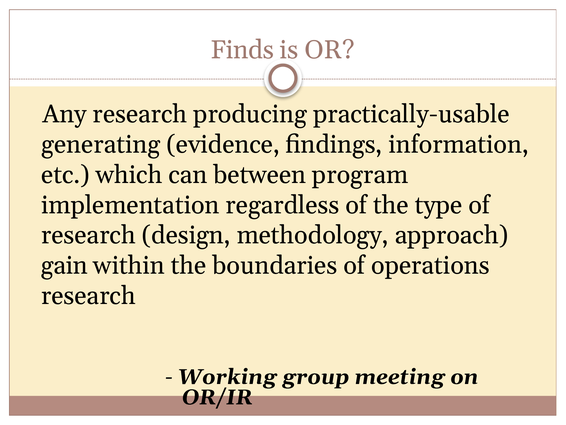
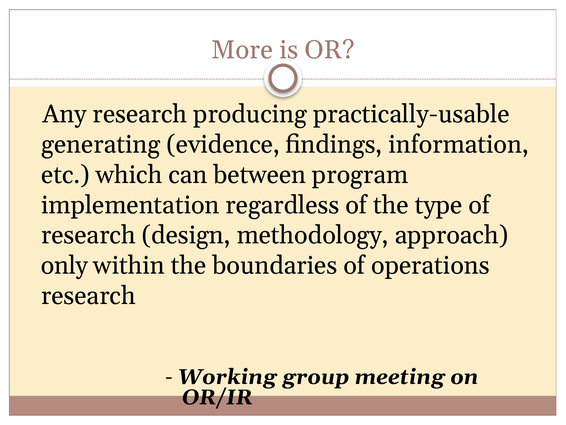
Finds: Finds -> More
gain: gain -> only
